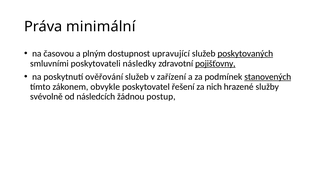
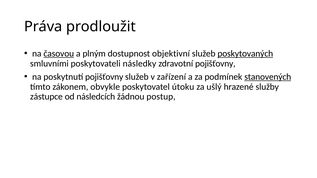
minimální: minimální -> prodloužit
časovou underline: none -> present
upravující: upravující -> objektivní
pojišťovny at (215, 64) underline: present -> none
poskytnutí ověřování: ověřování -> pojišťovny
řešení: řešení -> útoku
nich: nich -> ušlý
svévolně: svévolně -> zástupce
